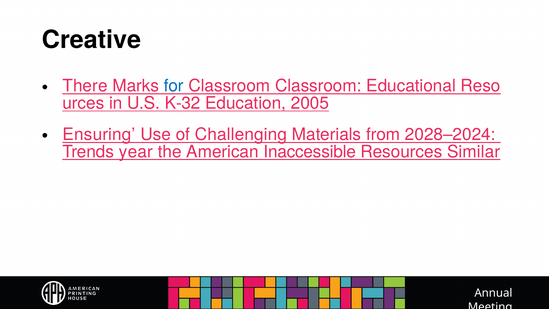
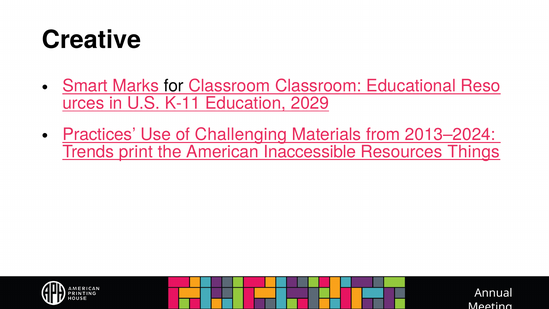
There: There -> Smart
for colour: blue -> black
K-32: K-32 -> K-11
2005: 2005 -> 2029
Ensuring: Ensuring -> Practices
2028–2024: 2028–2024 -> 2013–2024
year: year -> print
Similar: Similar -> Things
